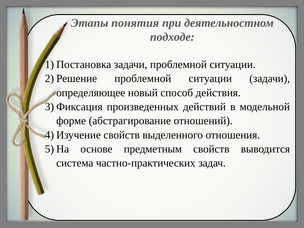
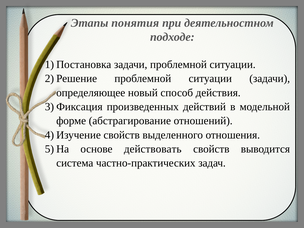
предметным: предметным -> действовать
